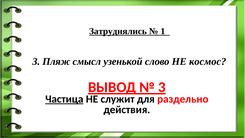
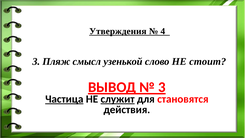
Затруднялись: Затруднялись -> Утверждения
1: 1 -> 4
космос: космос -> стоит
служит underline: none -> present
раздельно: раздельно -> становятся
